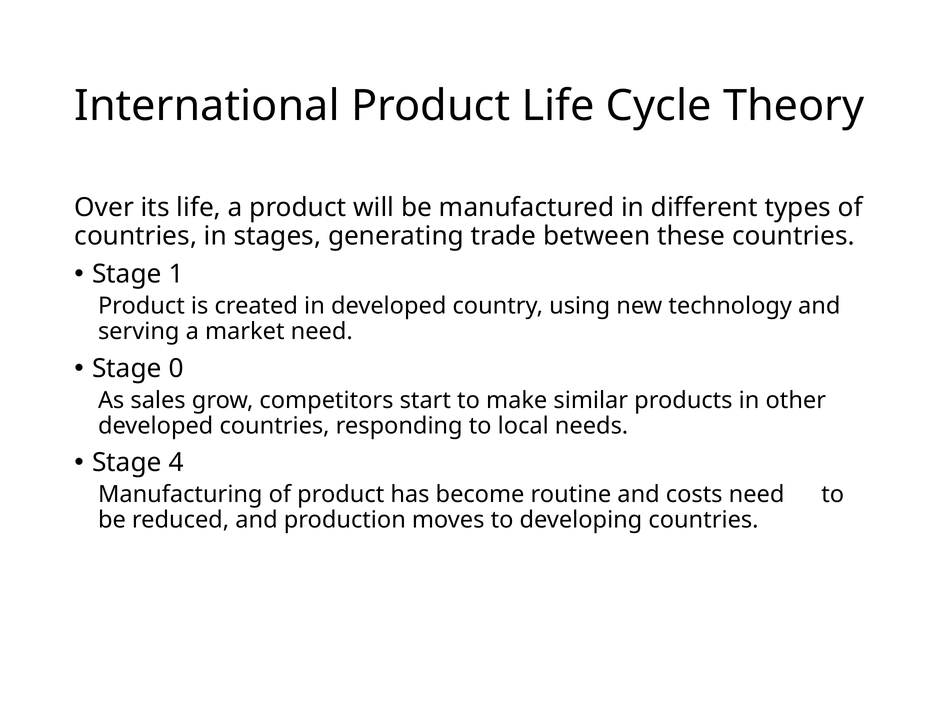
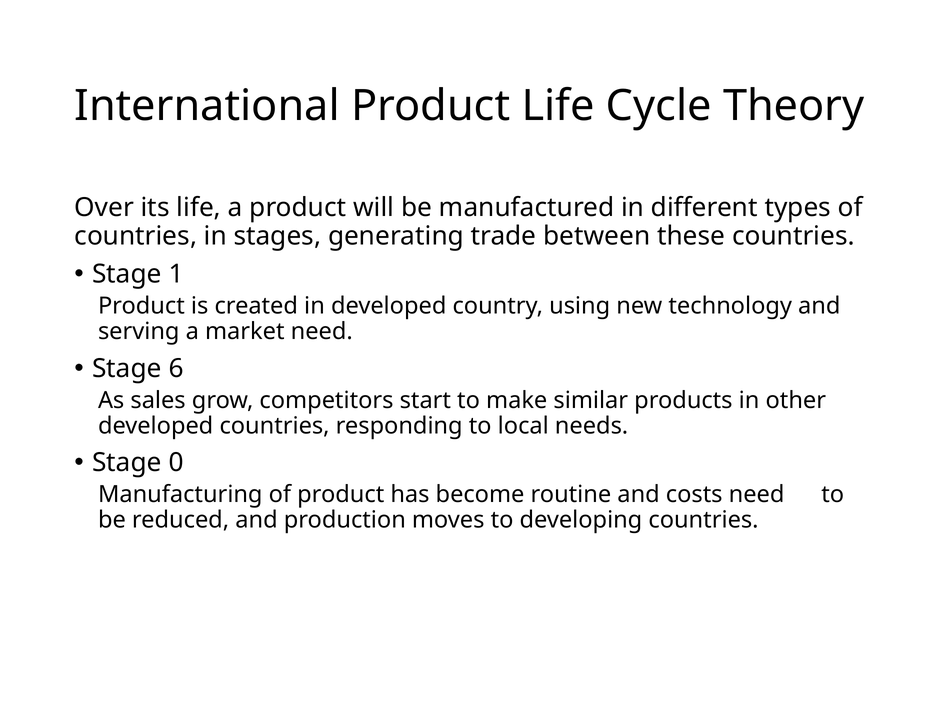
0: 0 -> 6
4: 4 -> 0
